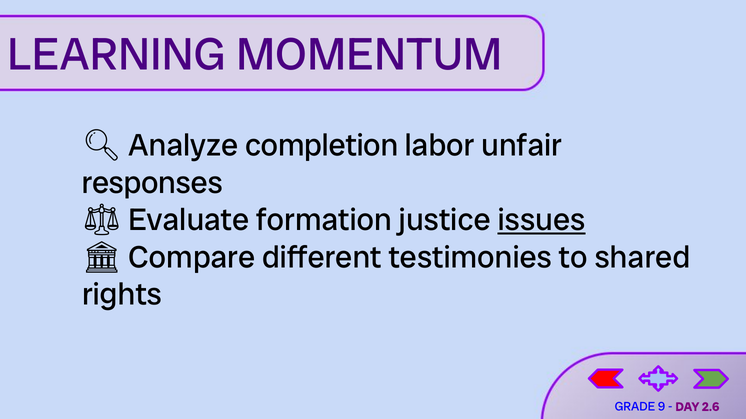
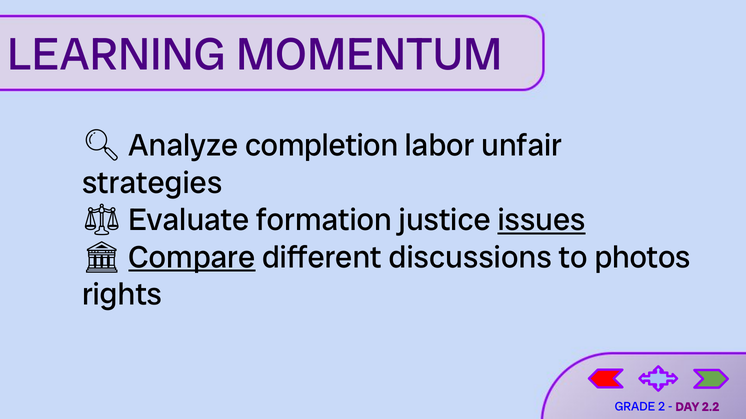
responses: responses -> strategies
Compare underline: none -> present
testimonies: testimonies -> discussions
shared: shared -> photos
9: 9 -> 2
2.6: 2.6 -> 2.2
